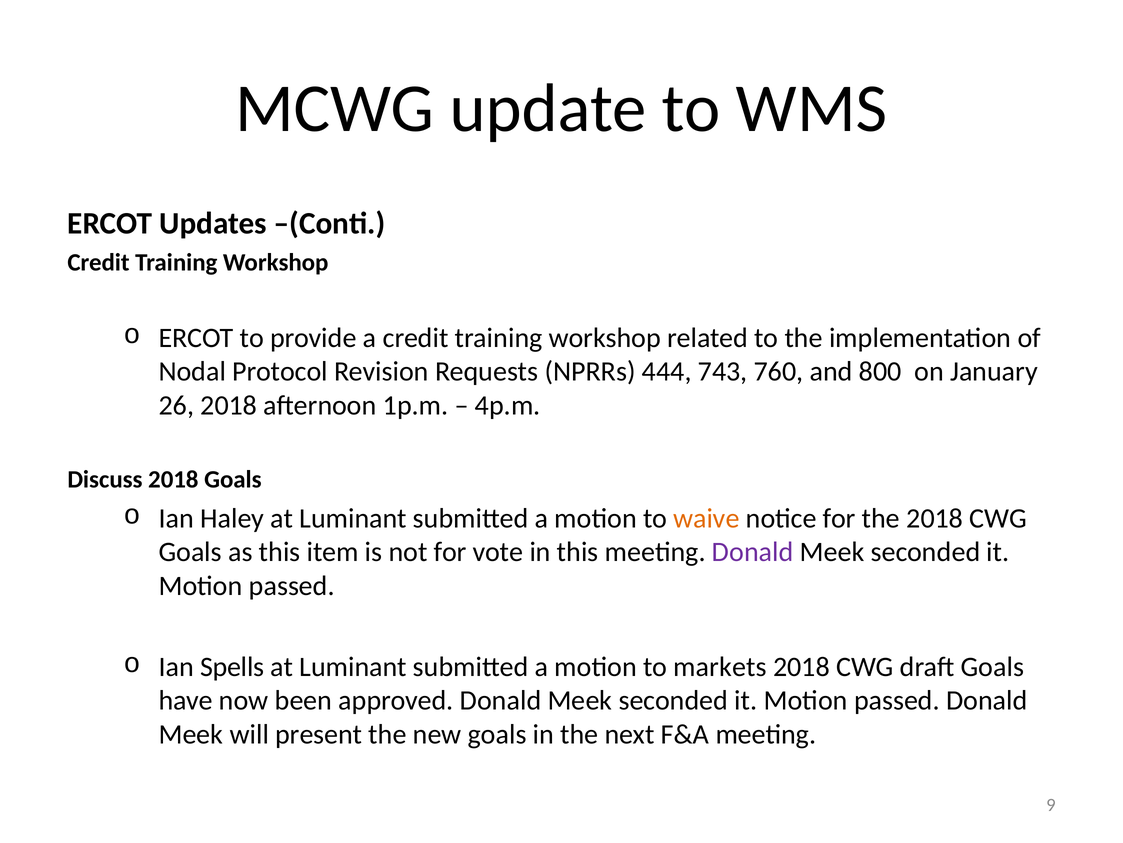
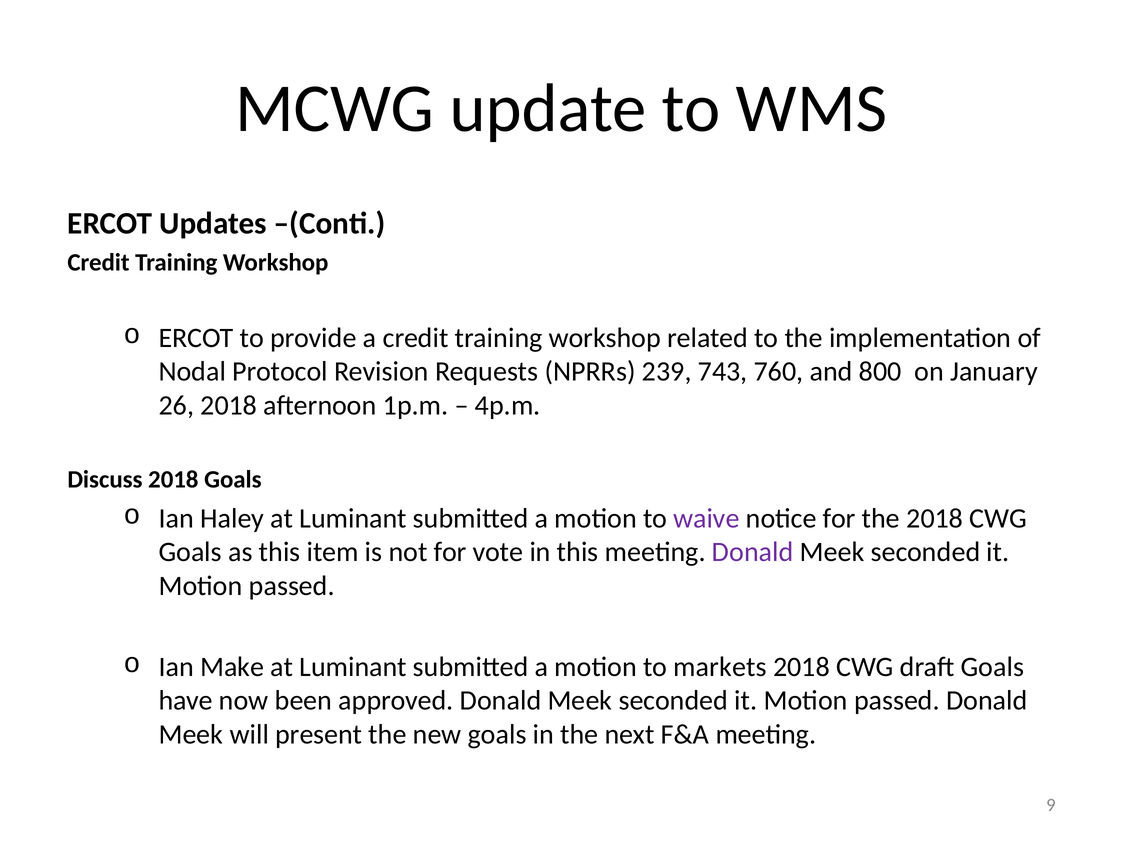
444: 444 -> 239
waive colour: orange -> purple
Spells: Spells -> Make
